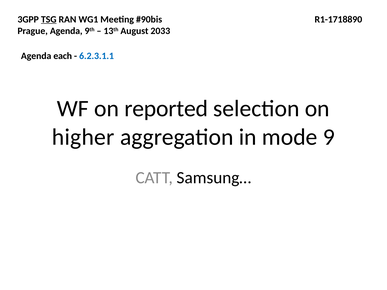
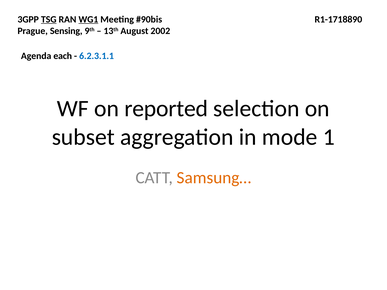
WG1 underline: none -> present
Prague Agenda: Agenda -> Sensing
2033: 2033 -> 2002
higher: higher -> subset
9: 9 -> 1
Samsung… colour: black -> orange
